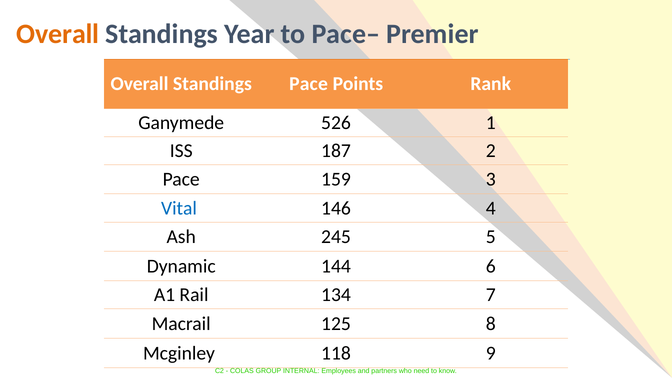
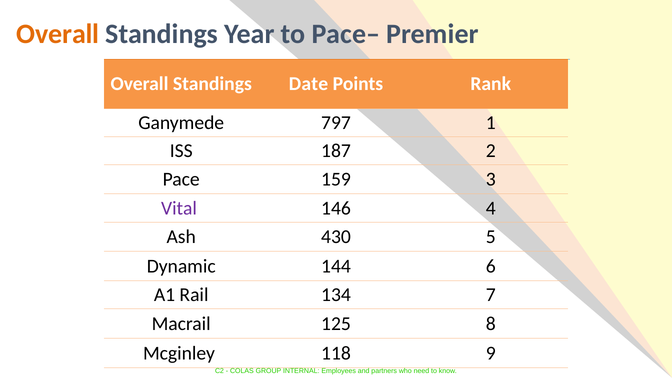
Standings Pace: Pace -> Date
526: 526 -> 797
Vital colour: blue -> purple
245: 245 -> 430
